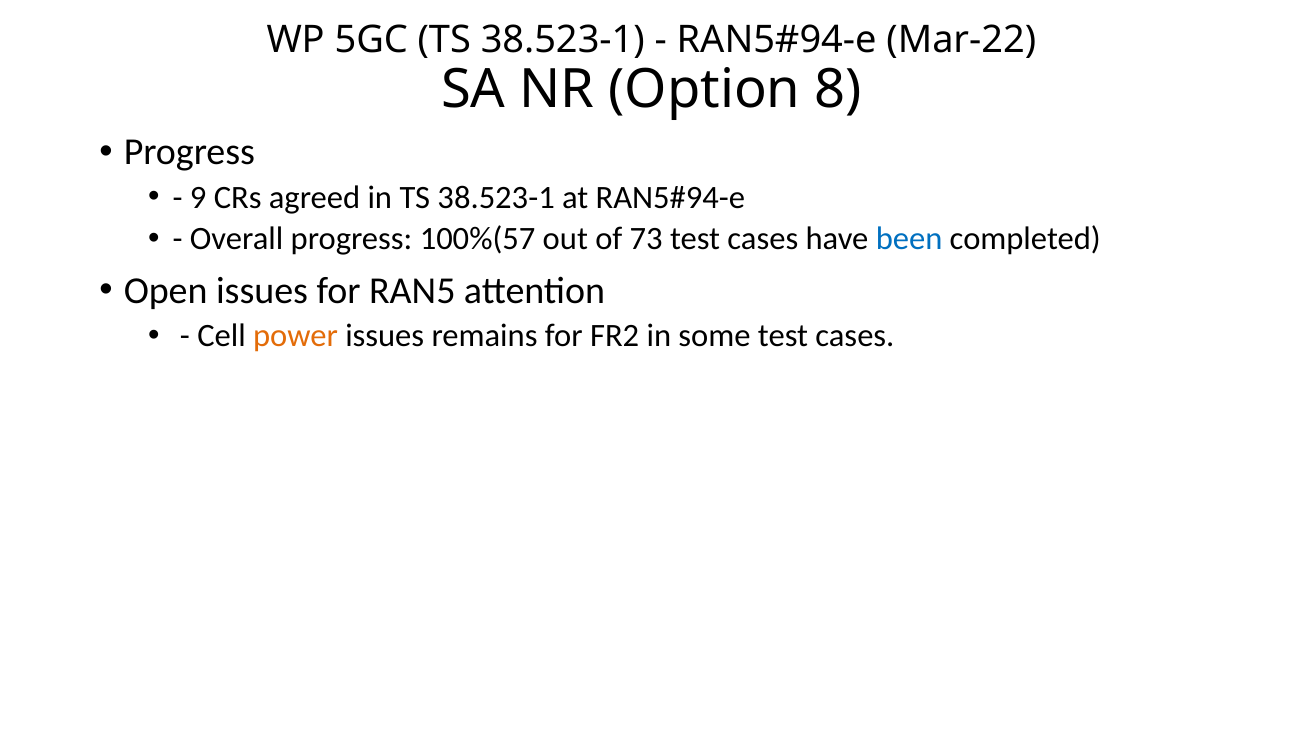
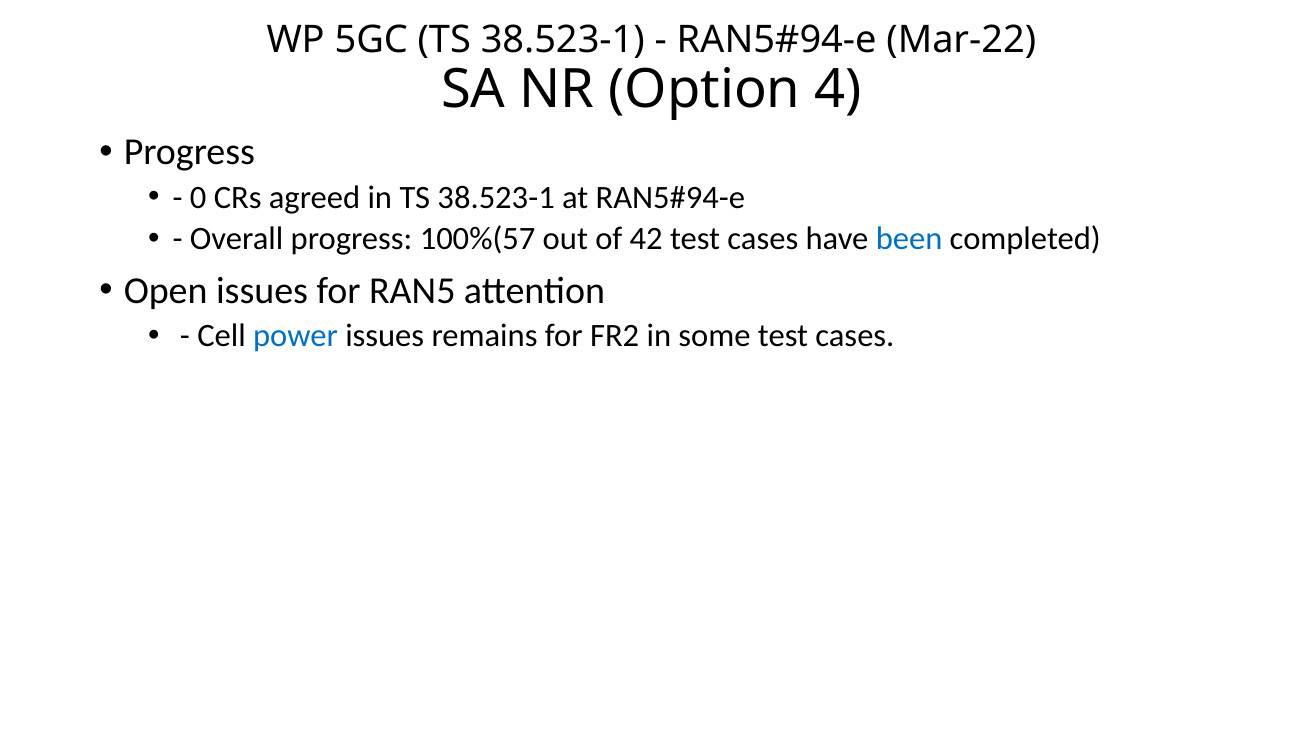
8: 8 -> 4
9: 9 -> 0
73: 73 -> 42
power colour: orange -> blue
